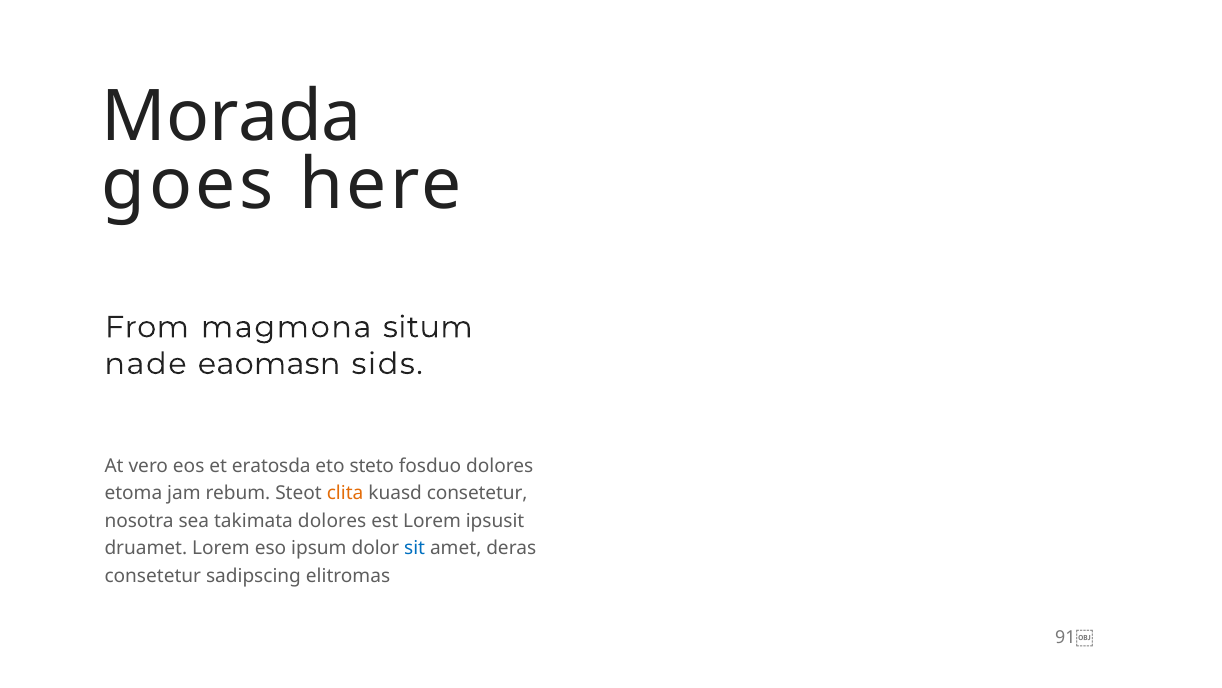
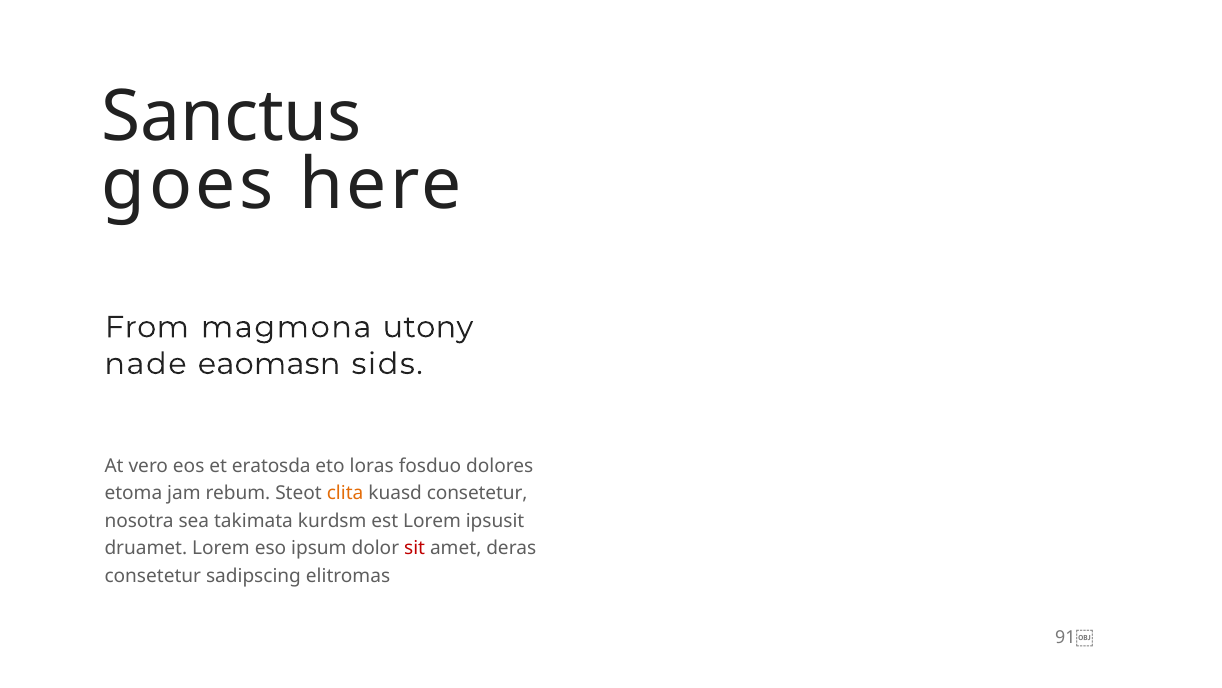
Morada: Morada -> Sanctus
situm: situm -> utony
steto: steto -> loras
takimata dolores: dolores -> kurdsm
sit colour: blue -> red
